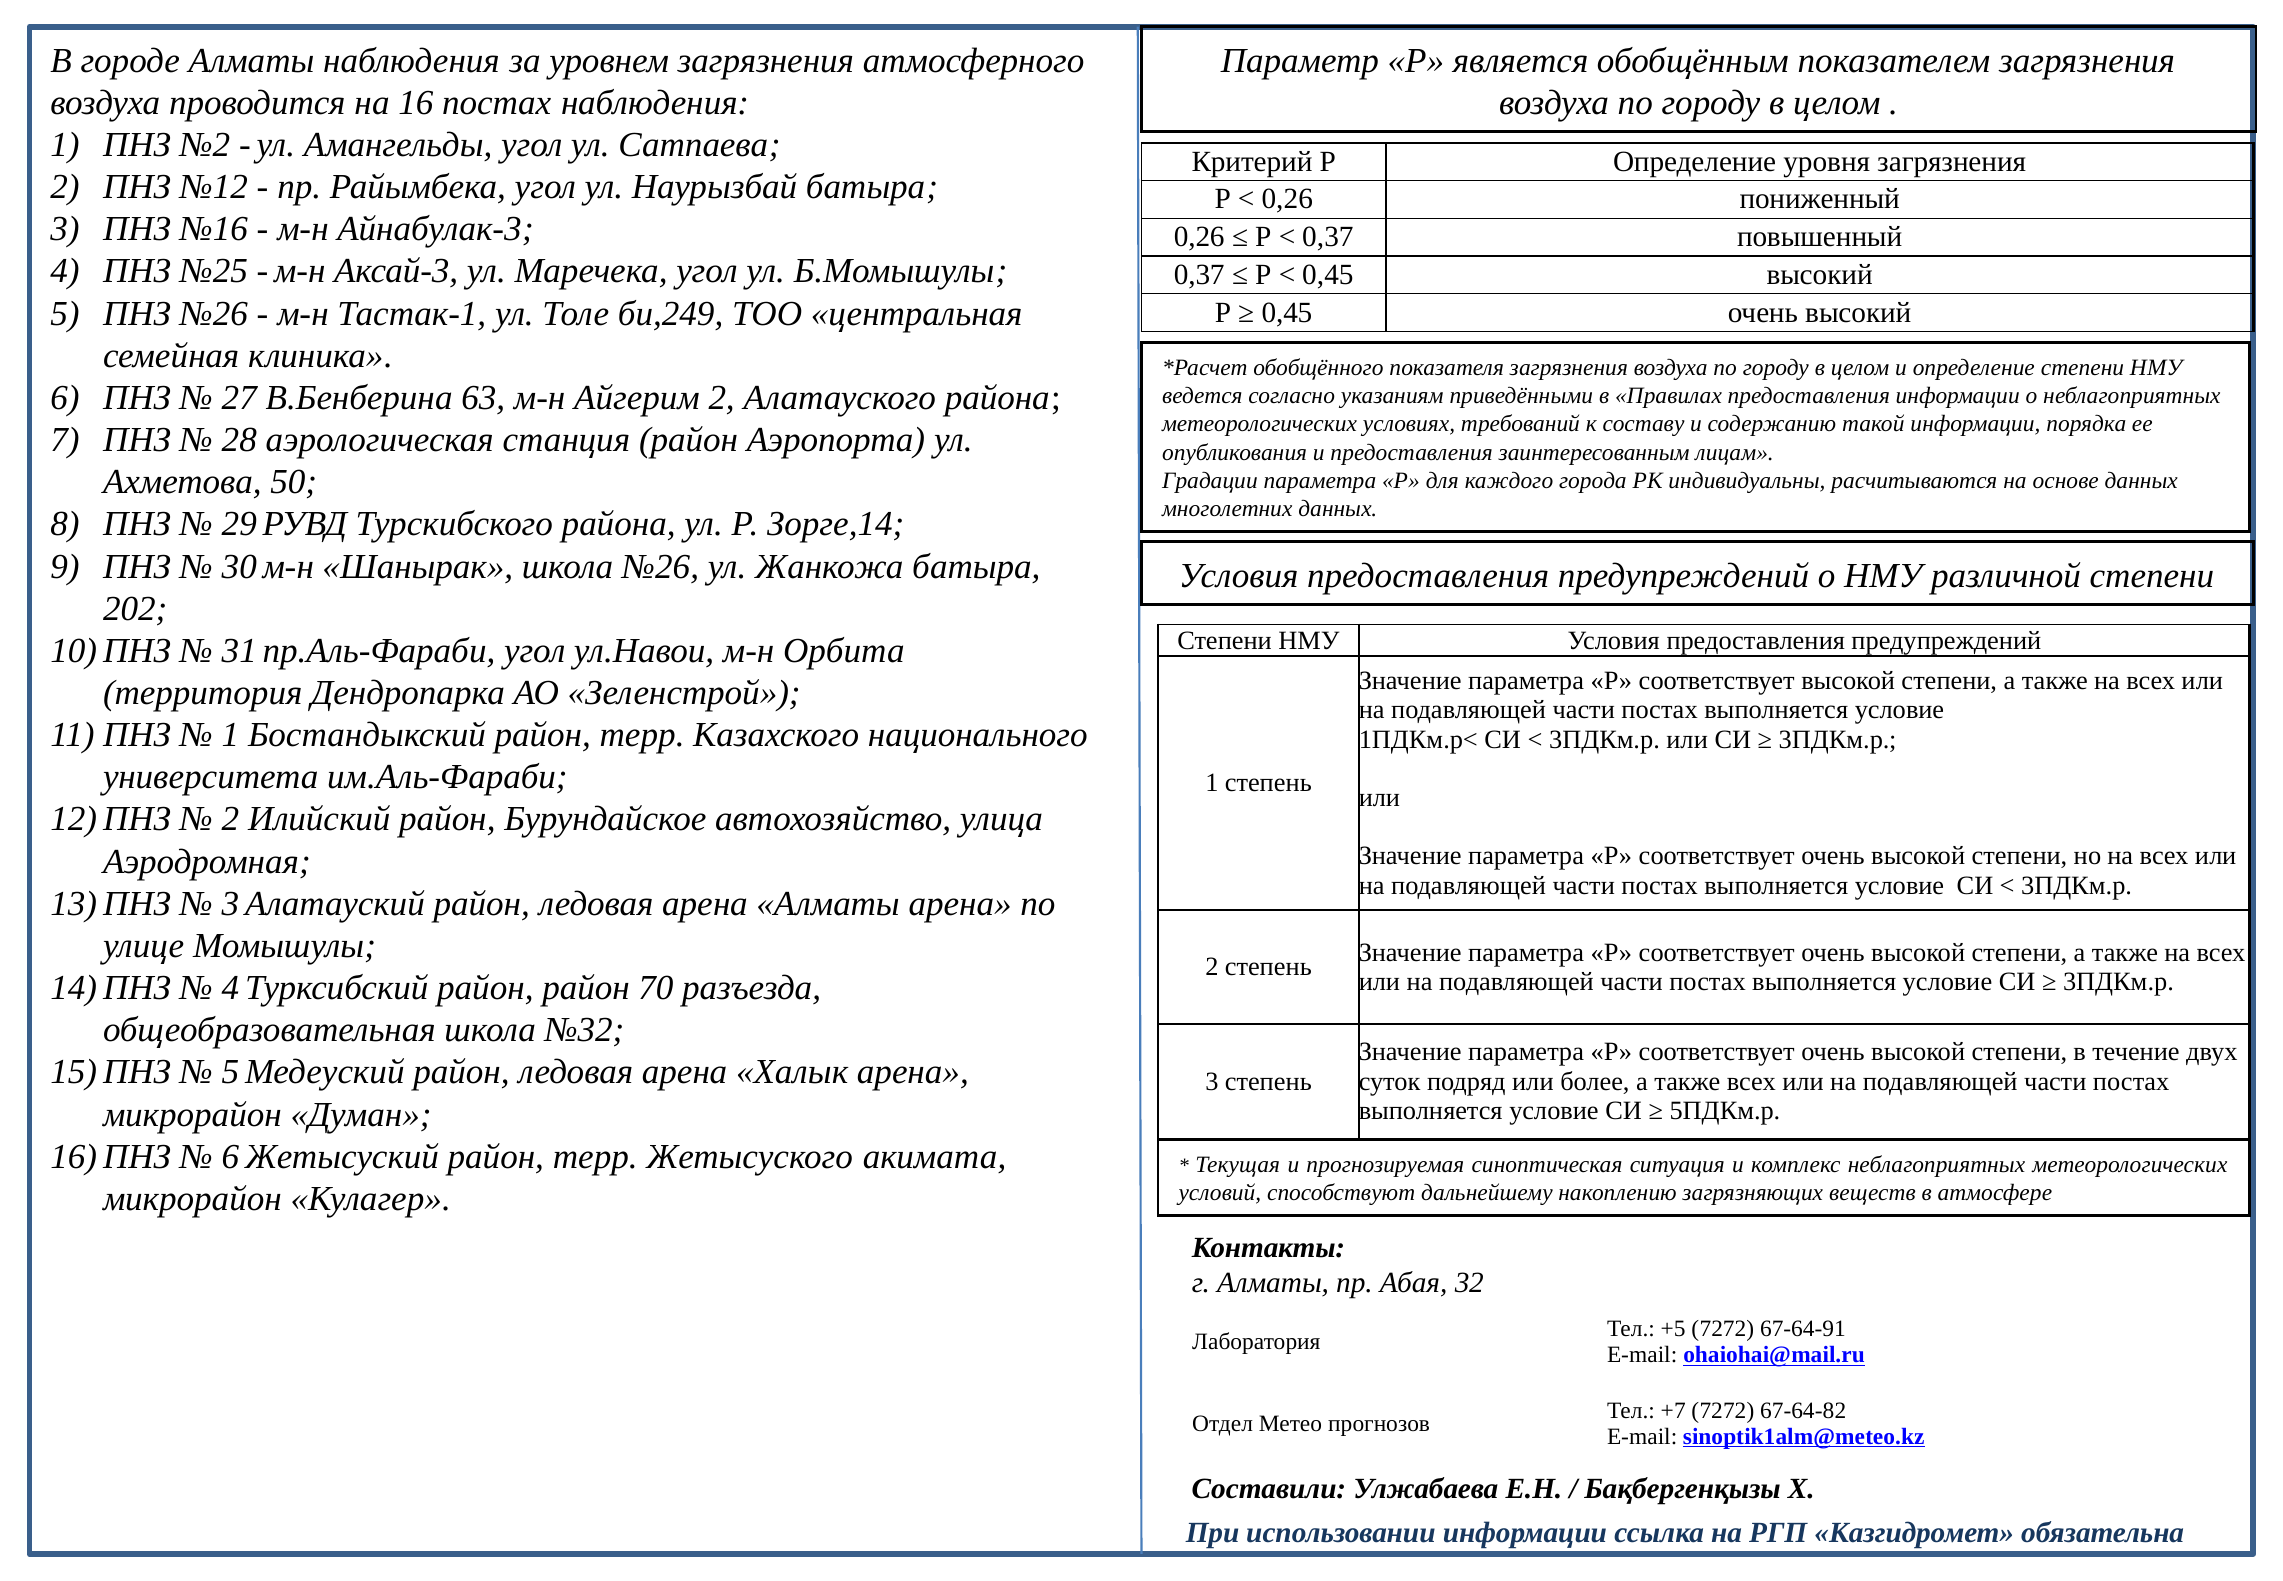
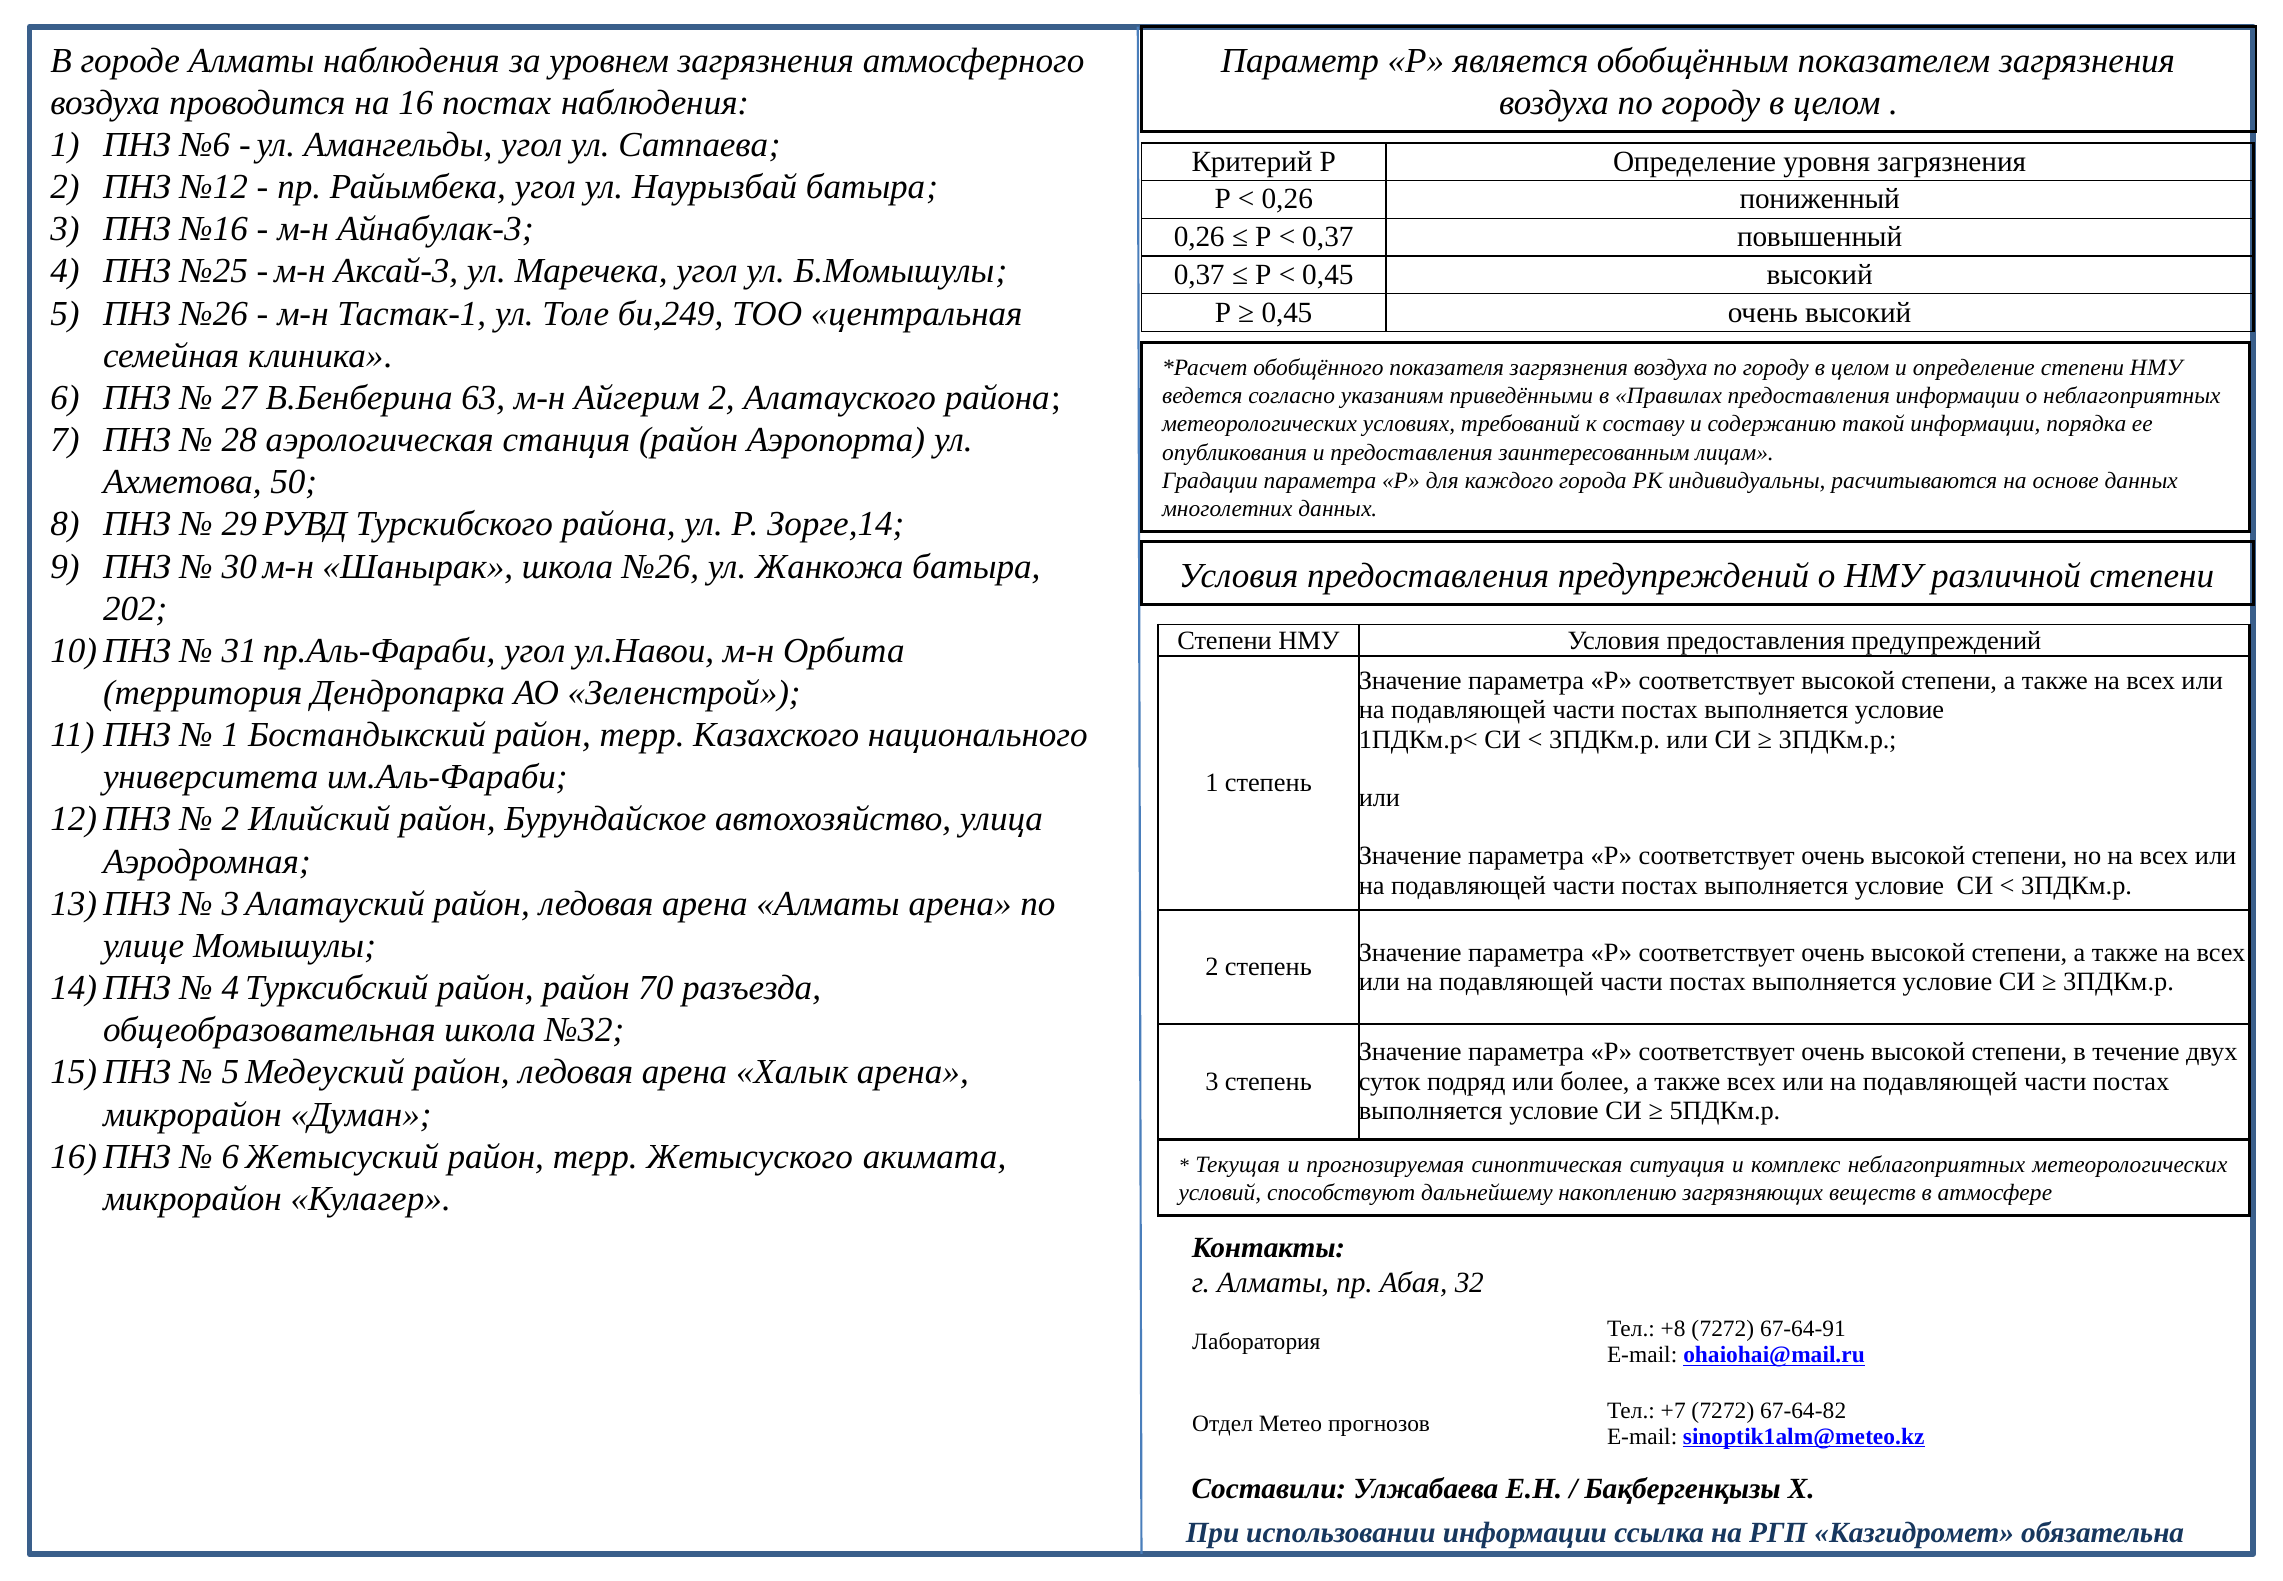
№2: №2 -> №6
+5: +5 -> +8
